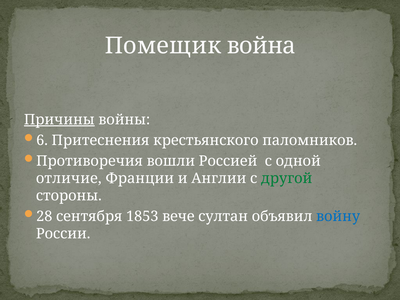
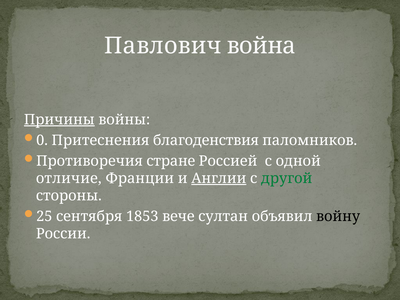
Помещик: Помещик -> Павлович
6: 6 -> 0
крестьянского: крестьянского -> благоденствия
вошли: вошли -> стране
Англии underline: none -> present
28: 28 -> 25
войну colour: blue -> black
